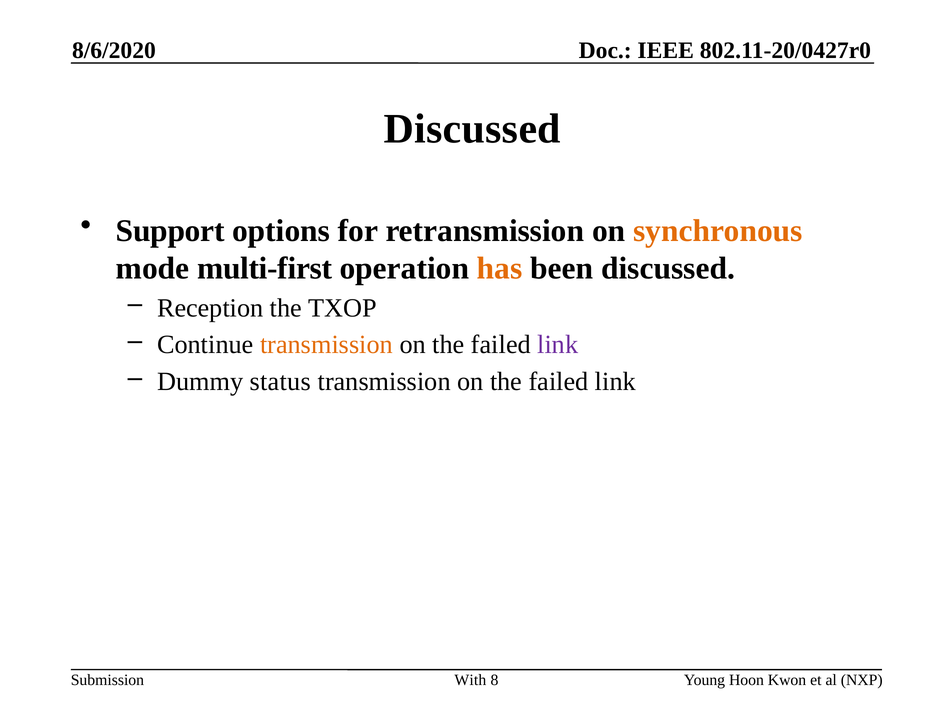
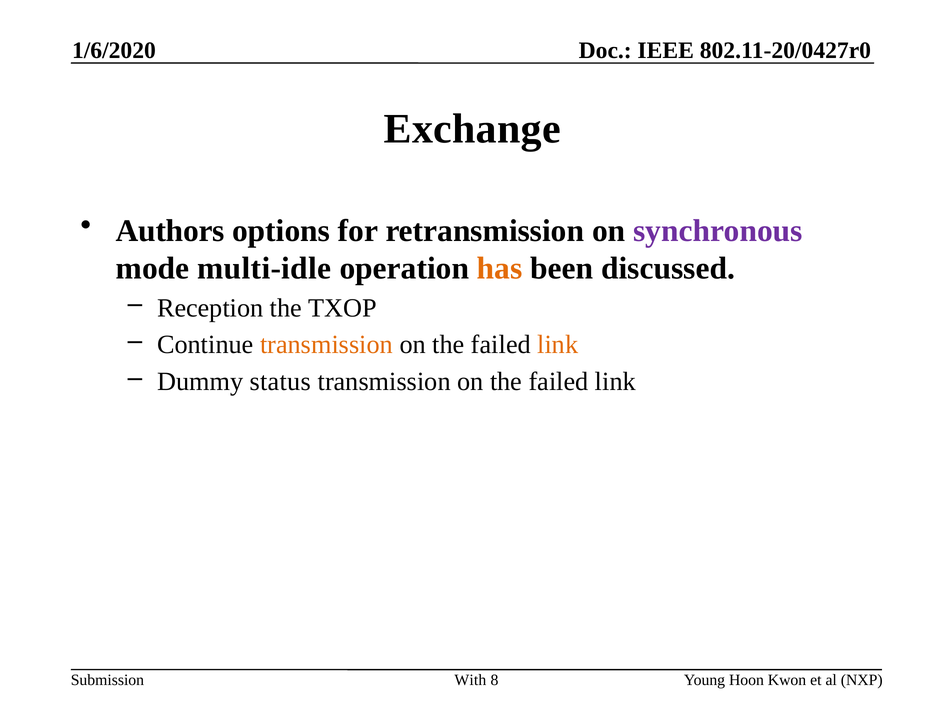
8/6/2020: 8/6/2020 -> 1/6/2020
Discussed at (472, 129): Discussed -> Exchange
Support: Support -> Authors
synchronous colour: orange -> purple
multi-first: multi-first -> multi-idle
link at (558, 345) colour: purple -> orange
